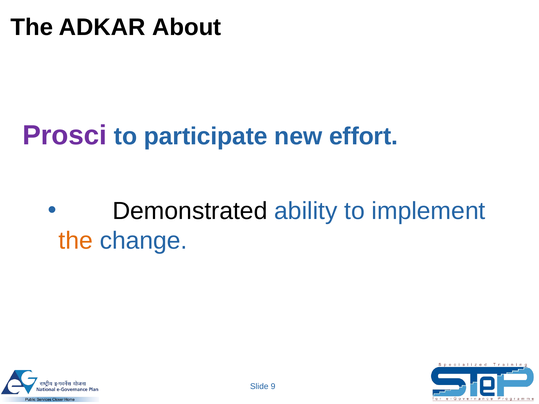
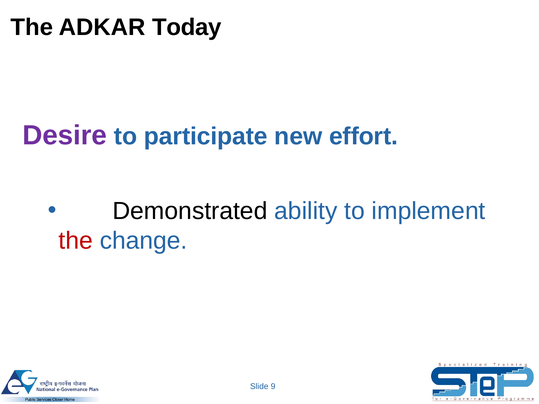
About: About -> Today
Prosci: Prosci -> Desire
the at (76, 241) colour: orange -> red
